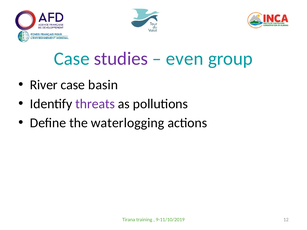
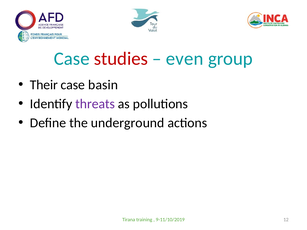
studies colour: purple -> red
River: River -> Their
waterlogging: waterlogging -> underground
